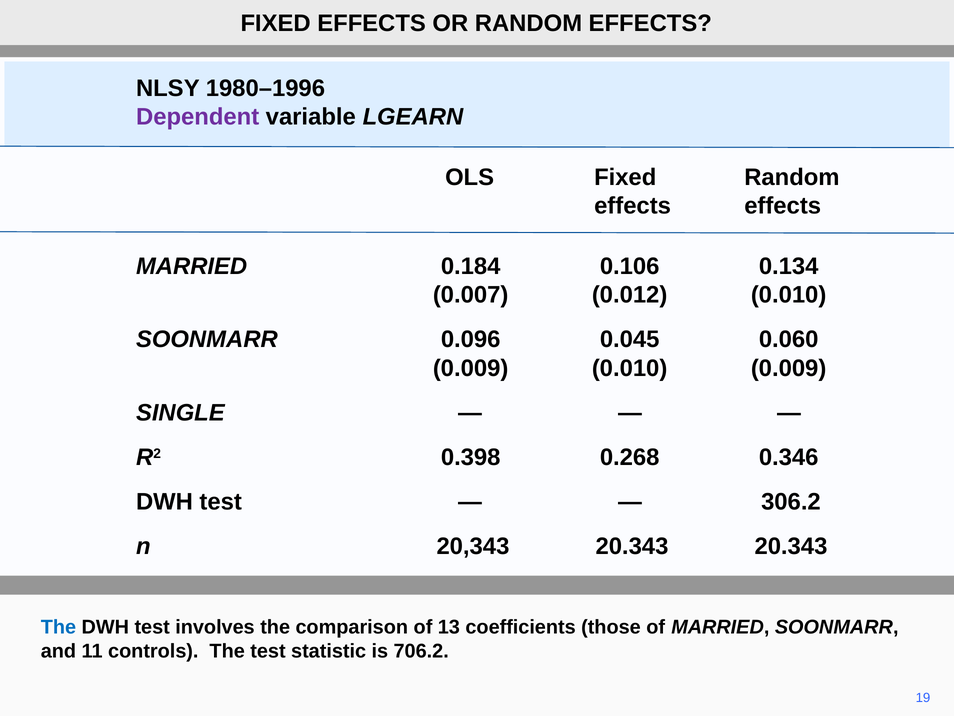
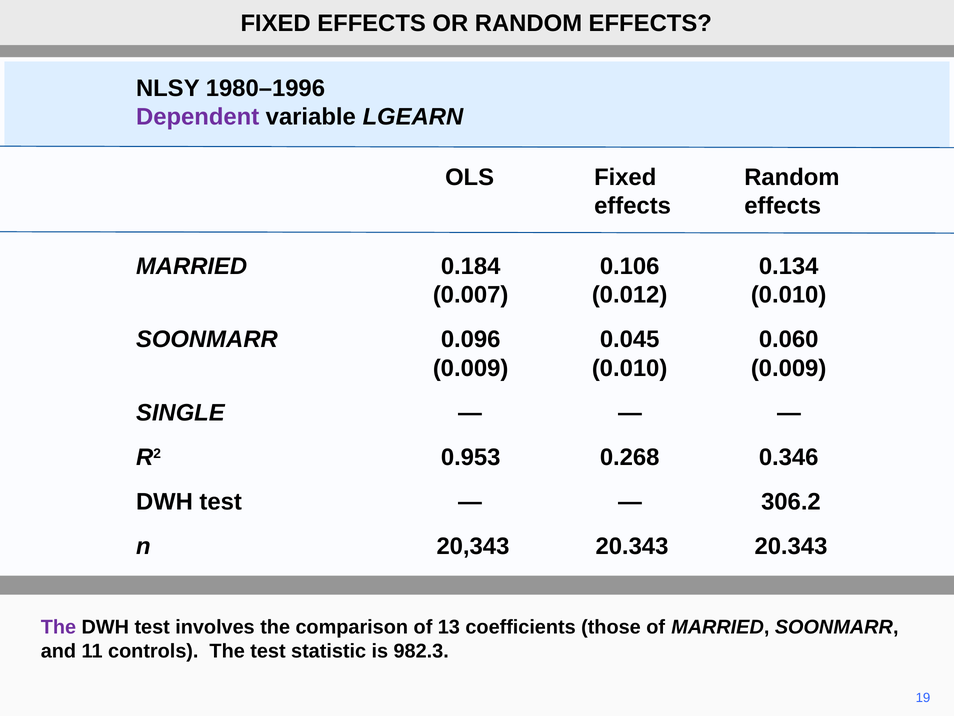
0.398: 0.398 -> 0.953
The at (58, 627) colour: blue -> purple
706.2: 706.2 -> 982.3
